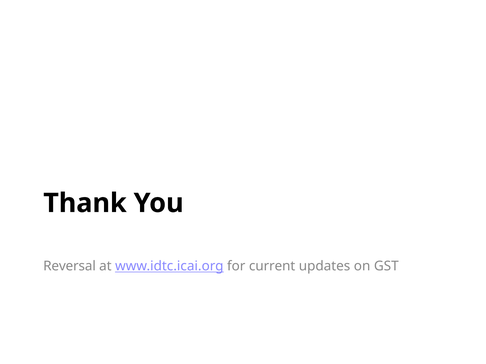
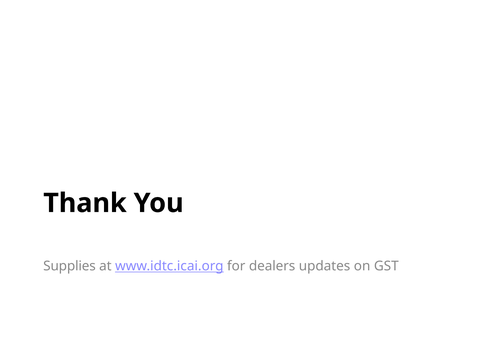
Reversal: Reversal -> Supplies
current: current -> dealers
